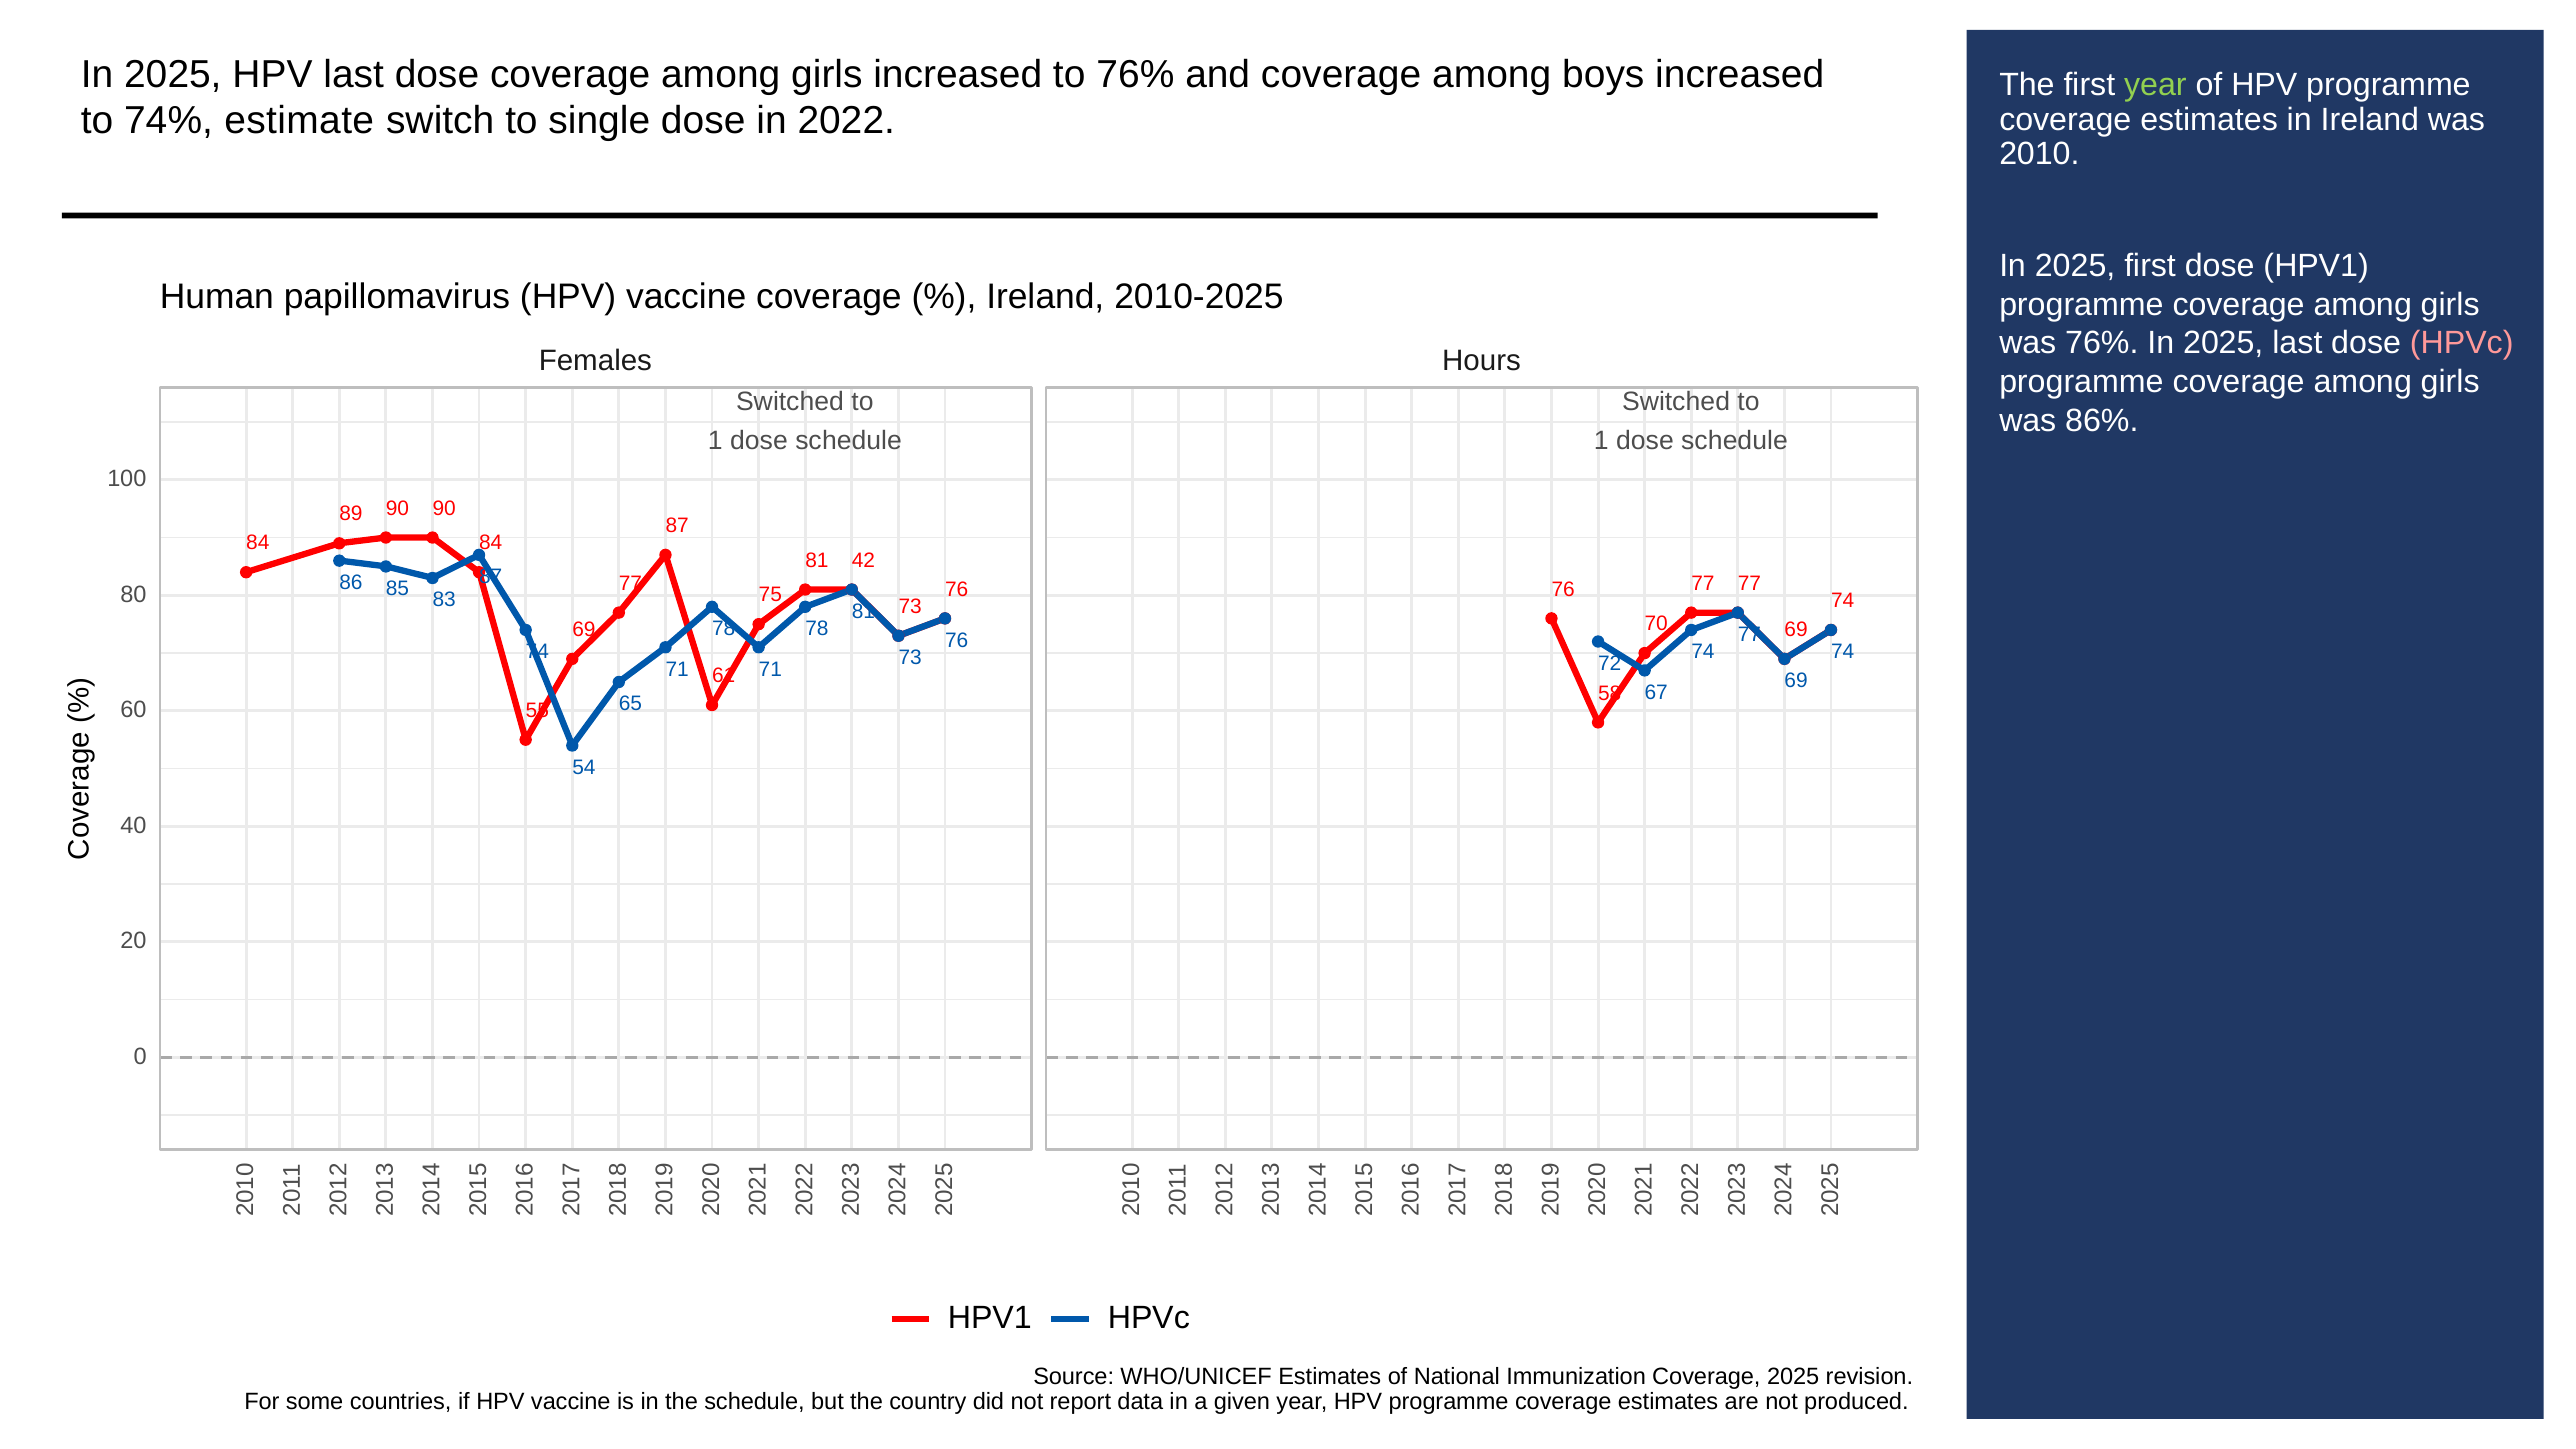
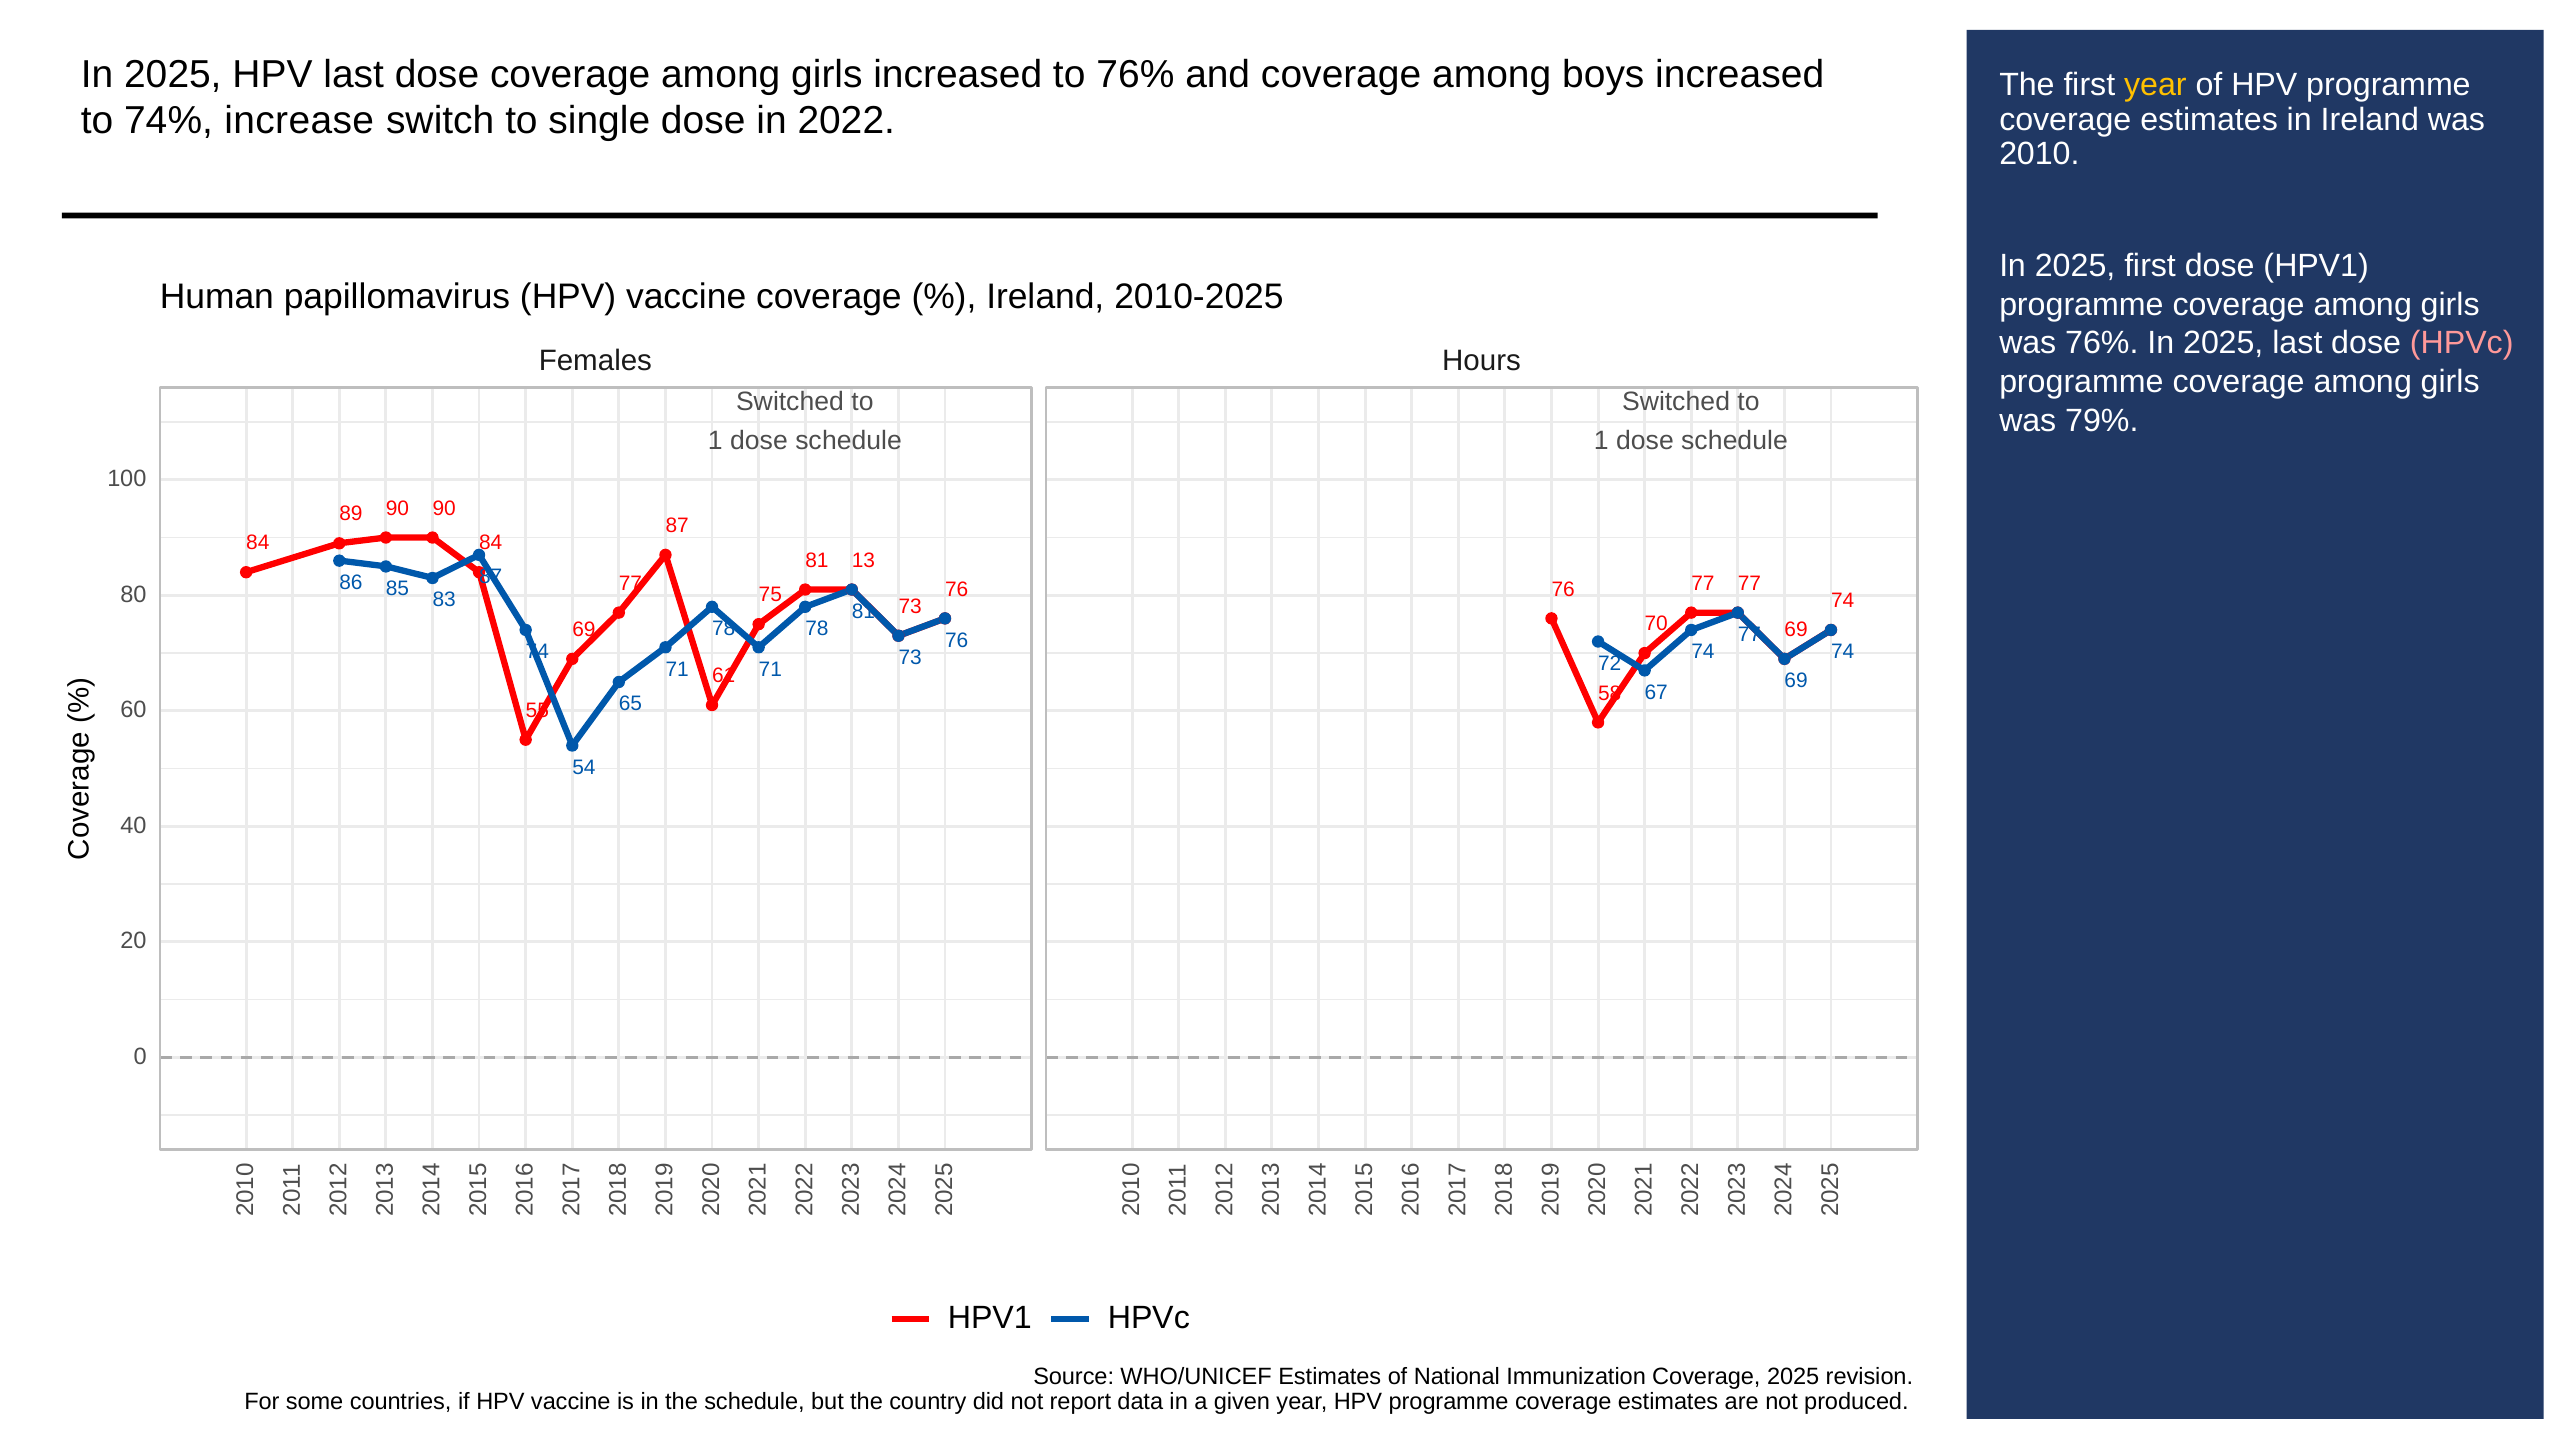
year at (2155, 85) colour: light green -> yellow
estimate: estimate -> increase
86%: 86% -> 79%
42: 42 -> 13
